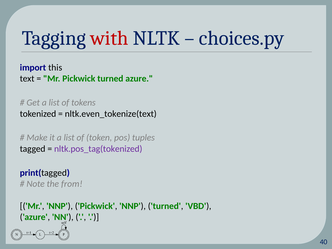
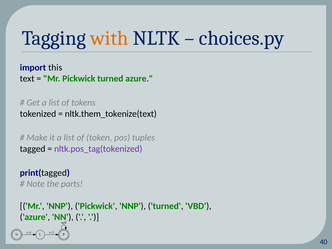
with colour: red -> orange
nltk.even_tokenize(text: nltk.even_tokenize(text -> nltk.them_tokenize(text
from: from -> parts
